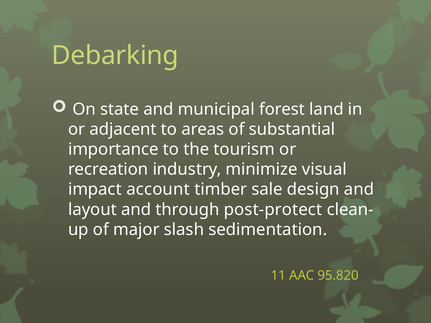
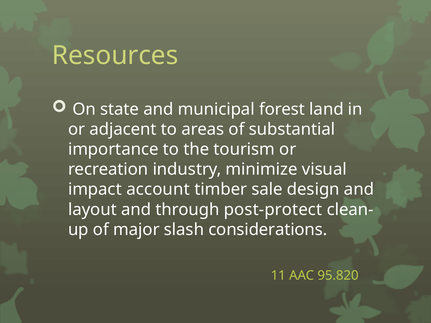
Debarking: Debarking -> Resources
sedimentation: sedimentation -> considerations
